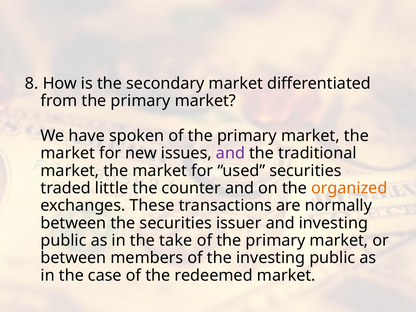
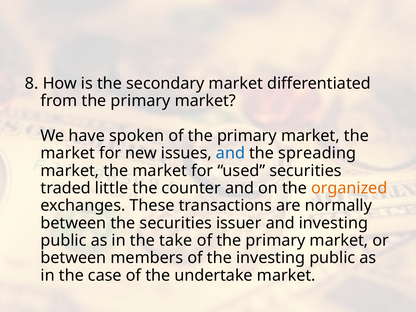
and at (230, 153) colour: purple -> blue
traditional: traditional -> spreading
redeemed: redeemed -> undertake
